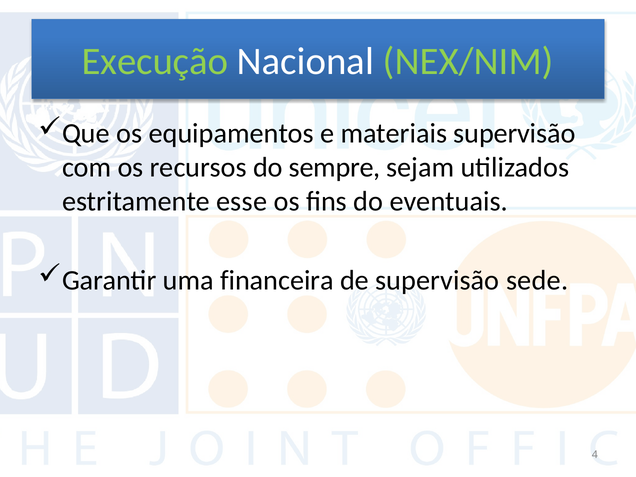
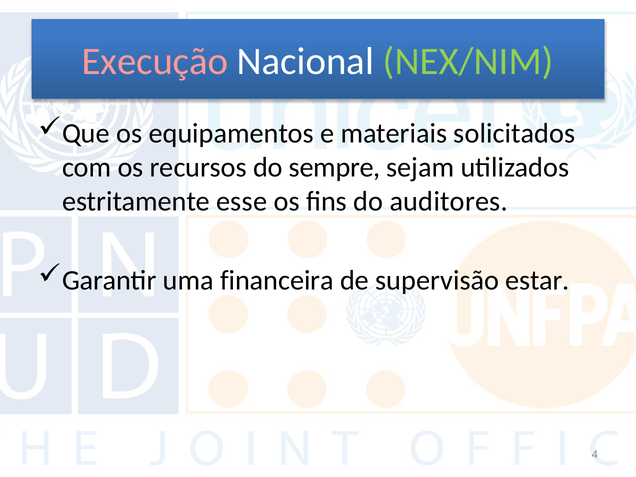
Execução colour: light green -> pink
materiais supervisão: supervisão -> solicitados
eventuais: eventuais -> auditores
sede: sede -> estar
